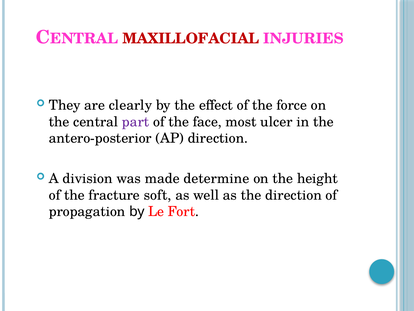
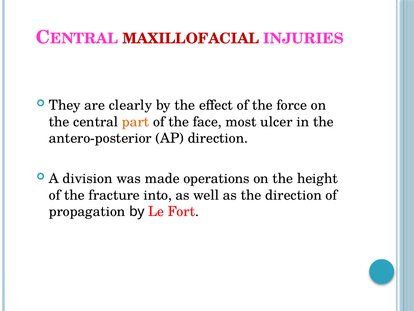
part colour: purple -> orange
determine: determine -> operations
soft: soft -> into
